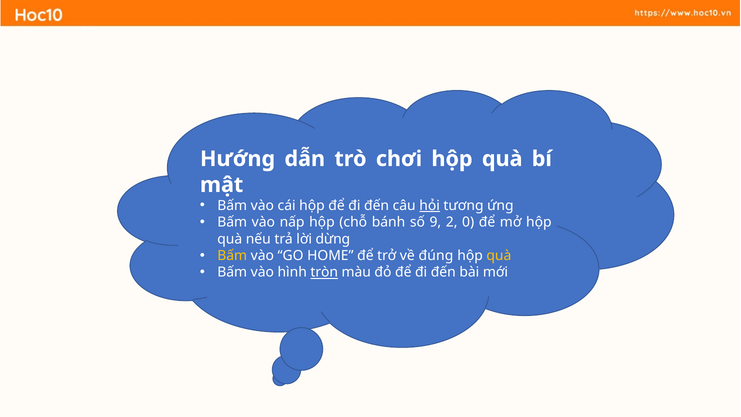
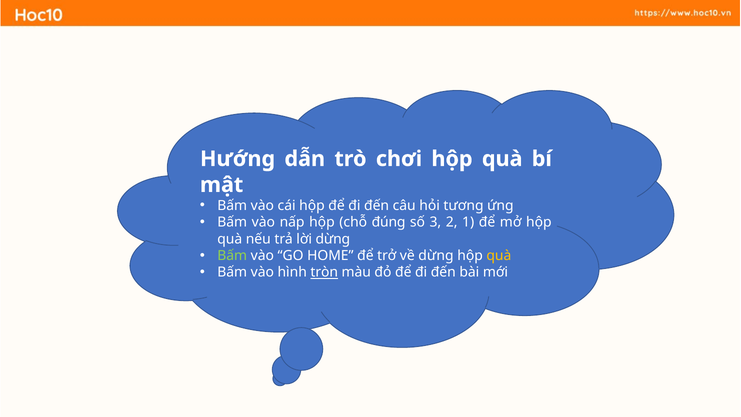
hỏi underline: present -> none
bánh: bánh -> đúng
9: 9 -> 3
0: 0 -> 1
Bấm at (232, 256) colour: yellow -> light green
về đúng: đúng -> dừng
